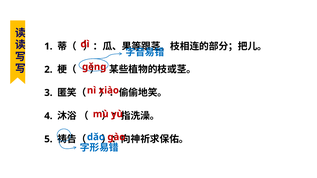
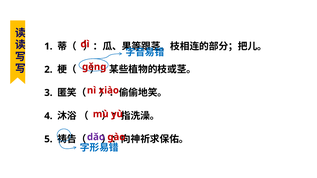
dǎo colour: blue -> purple
